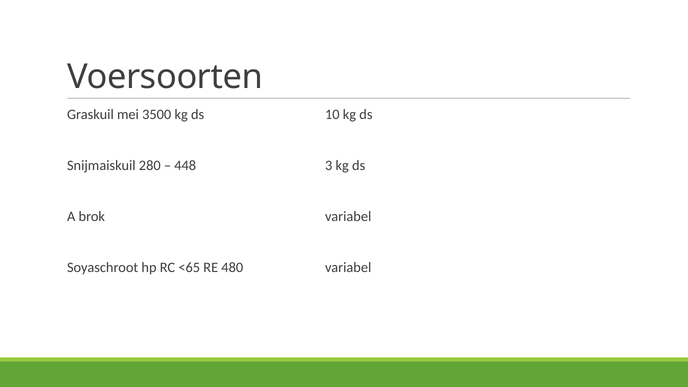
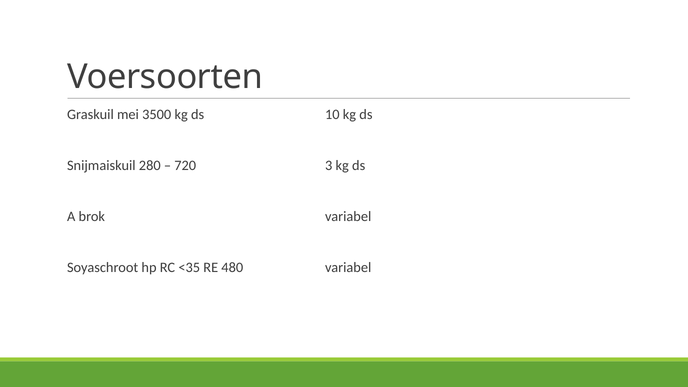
448: 448 -> 720
<65: <65 -> <35
